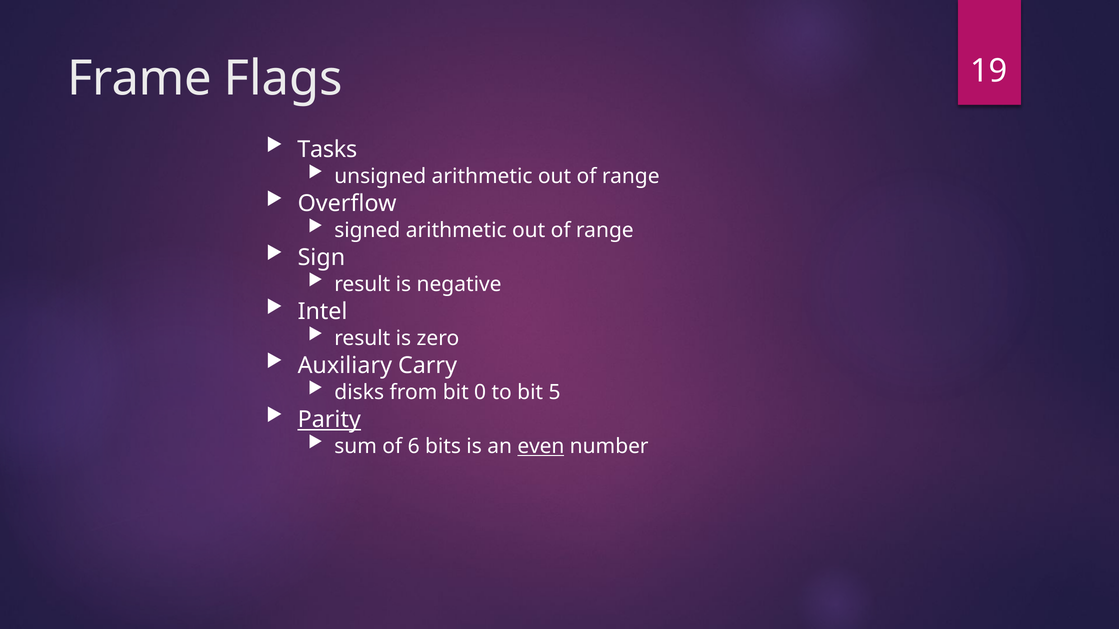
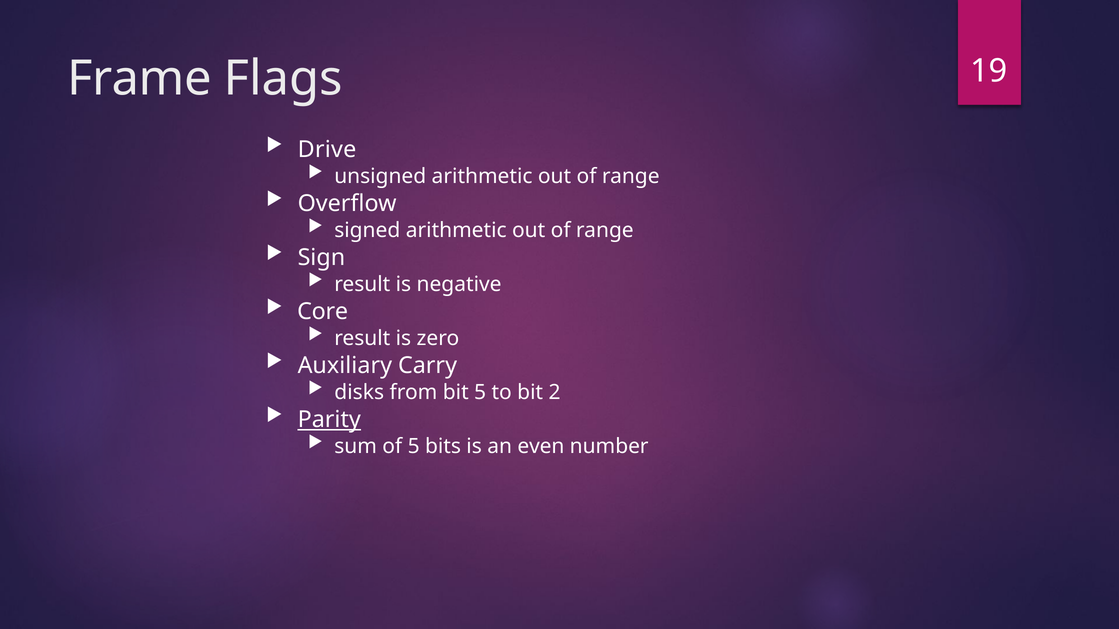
Tasks: Tasks -> Drive
Intel: Intel -> Core
bit 0: 0 -> 5
5: 5 -> 2
of 6: 6 -> 5
even underline: present -> none
